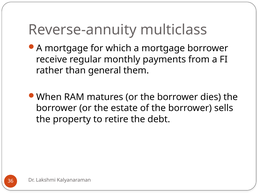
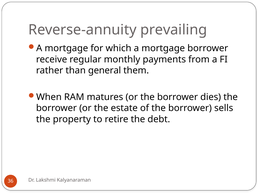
multiclass: multiclass -> prevailing
